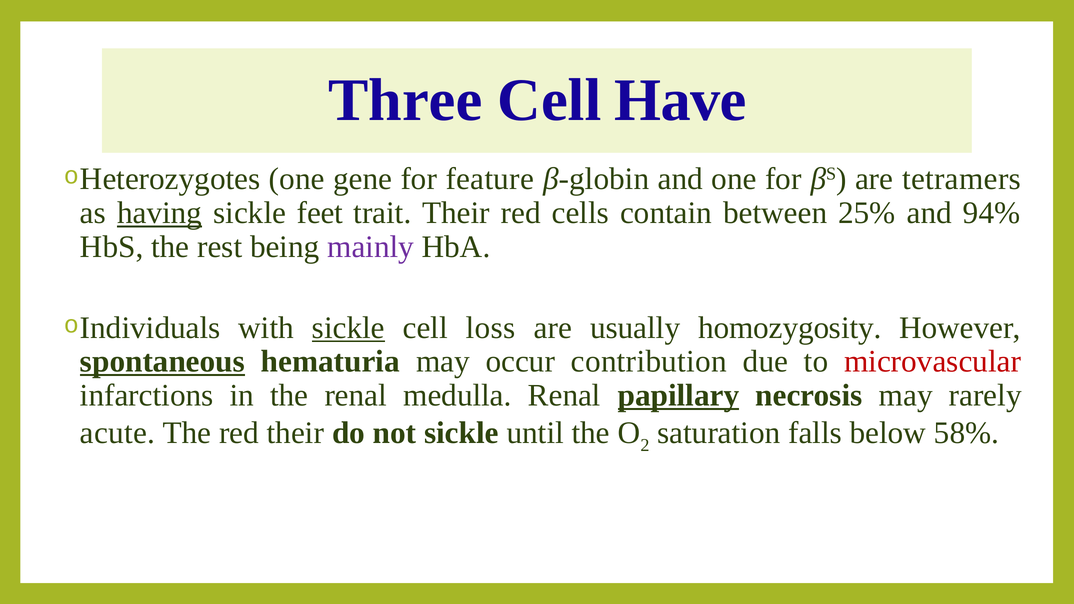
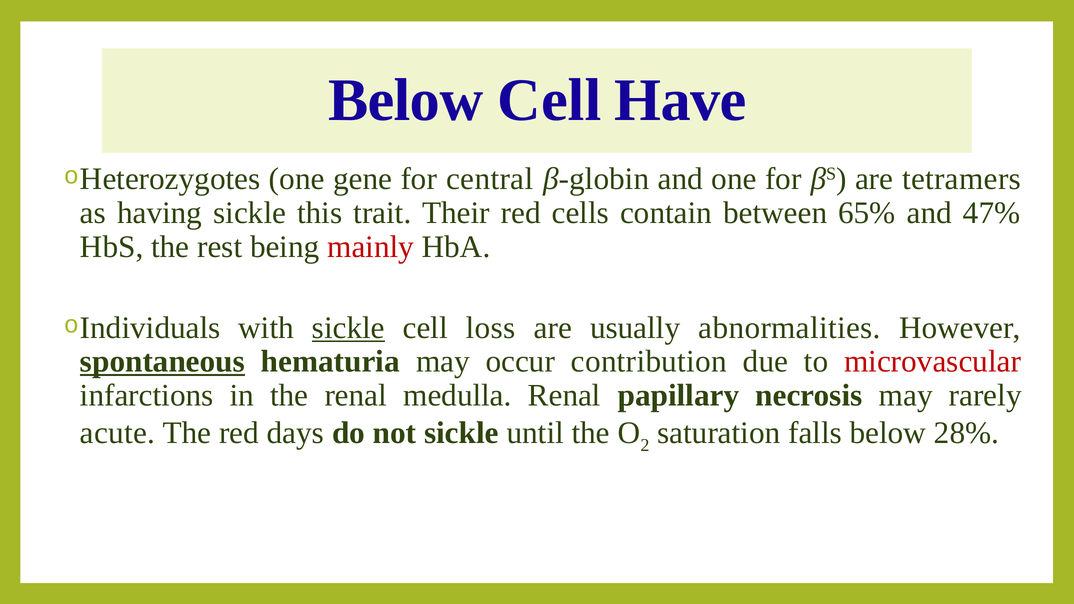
Three at (405, 100): Three -> Below
feature: feature -> central
having underline: present -> none
feet: feet -> this
25%: 25% -> 65%
94%: 94% -> 47%
mainly colour: purple -> red
homozygosity: homozygosity -> abnormalities
papillary underline: present -> none
red their: their -> days
58%: 58% -> 28%
